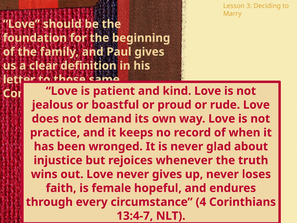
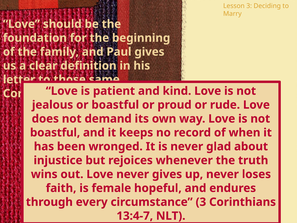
practice at (55, 132): practice -> boastful
circumstance 4: 4 -> 3
